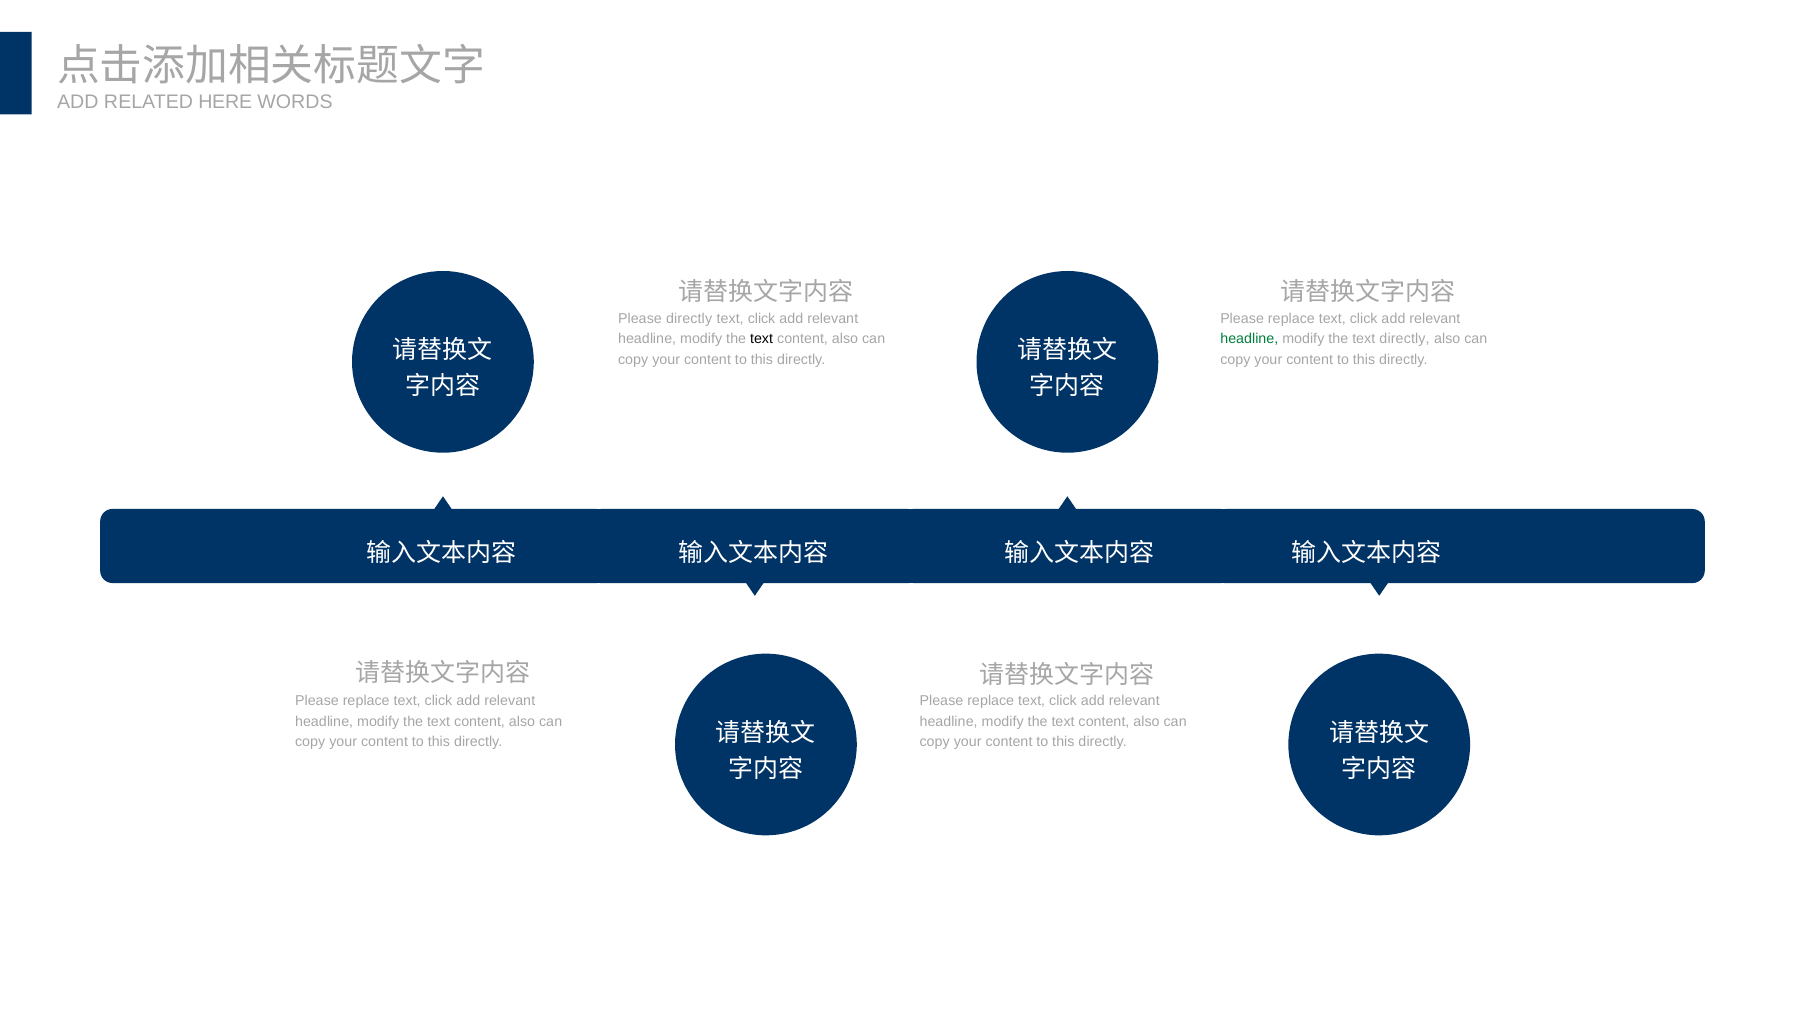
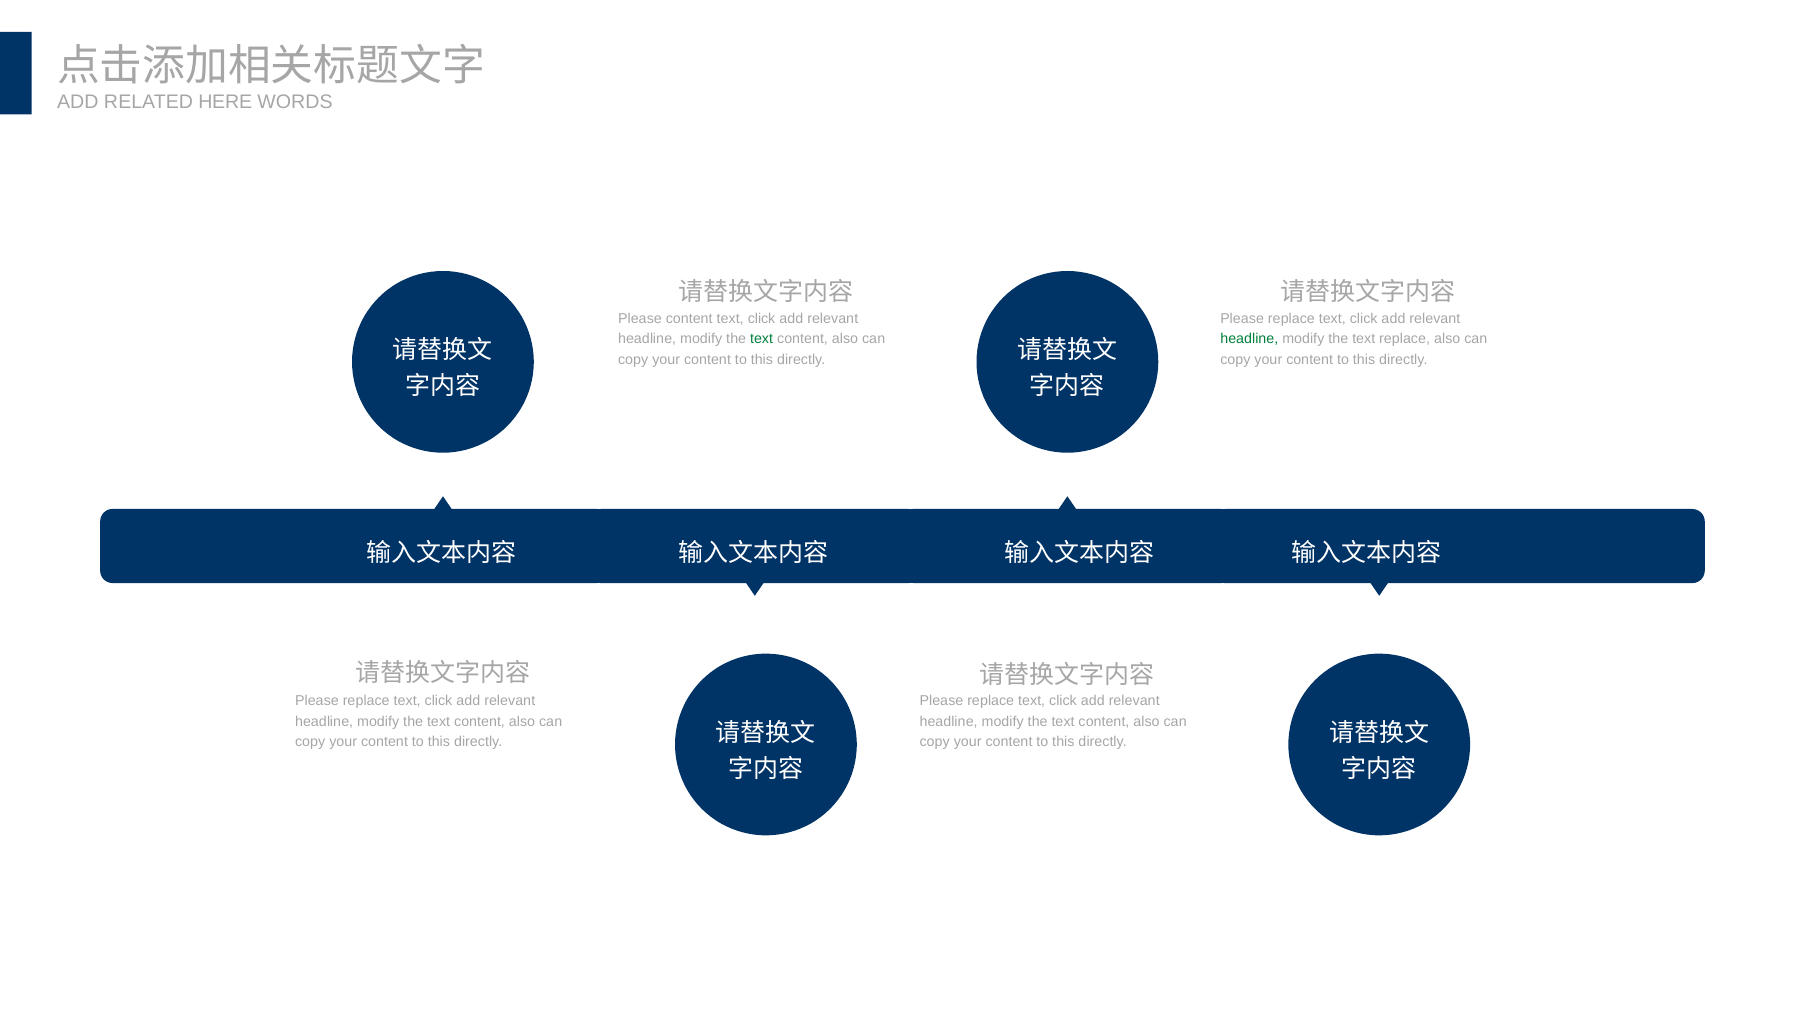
Please directly: directly -> content
text at (762, 339) colour: black -> green
text directly: directly -> replace
